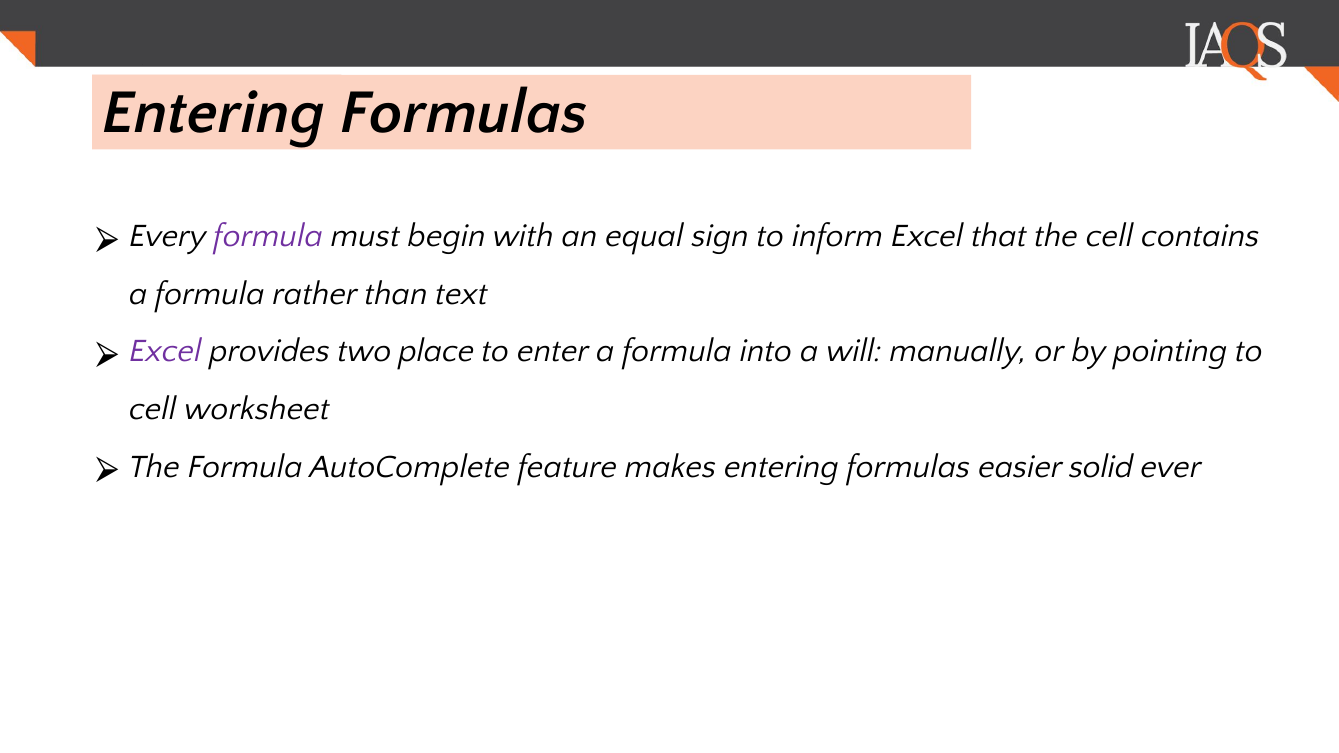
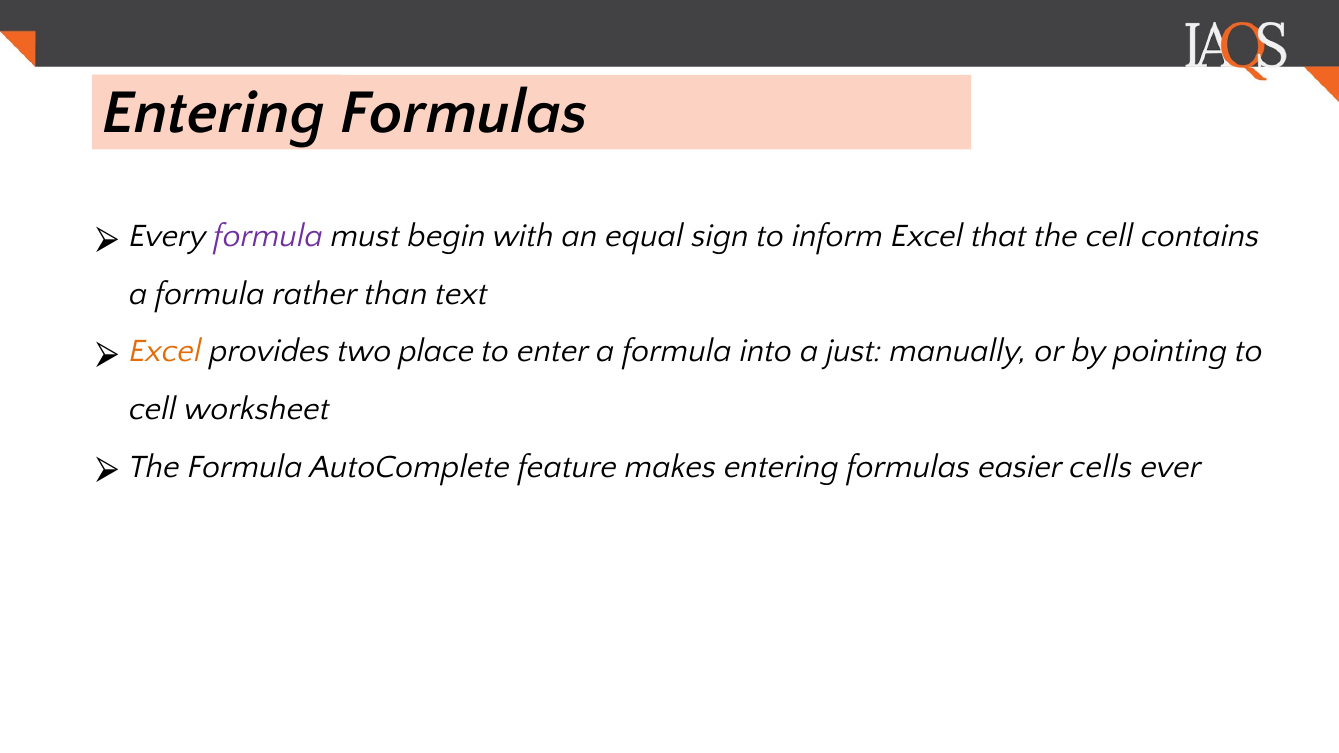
Excel at (165, 351) colour: purple -> orange
will: will -> just
solid: solid -> cells
